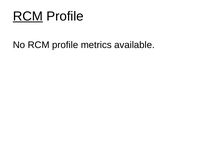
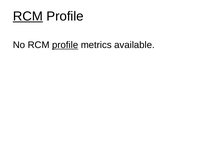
profile at (65, 45) underline: none -> present
